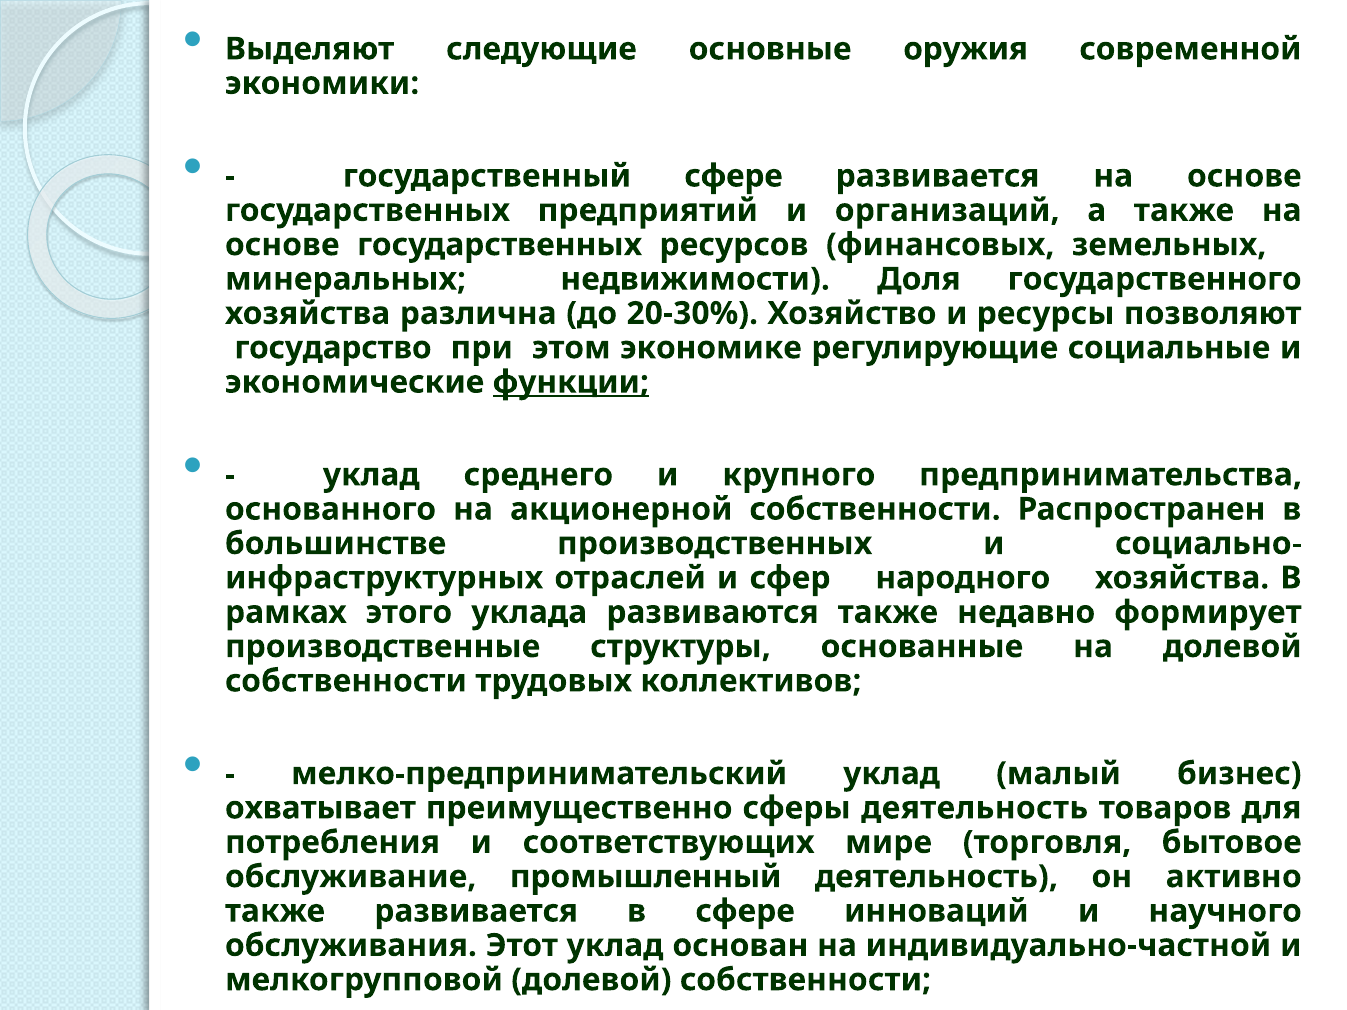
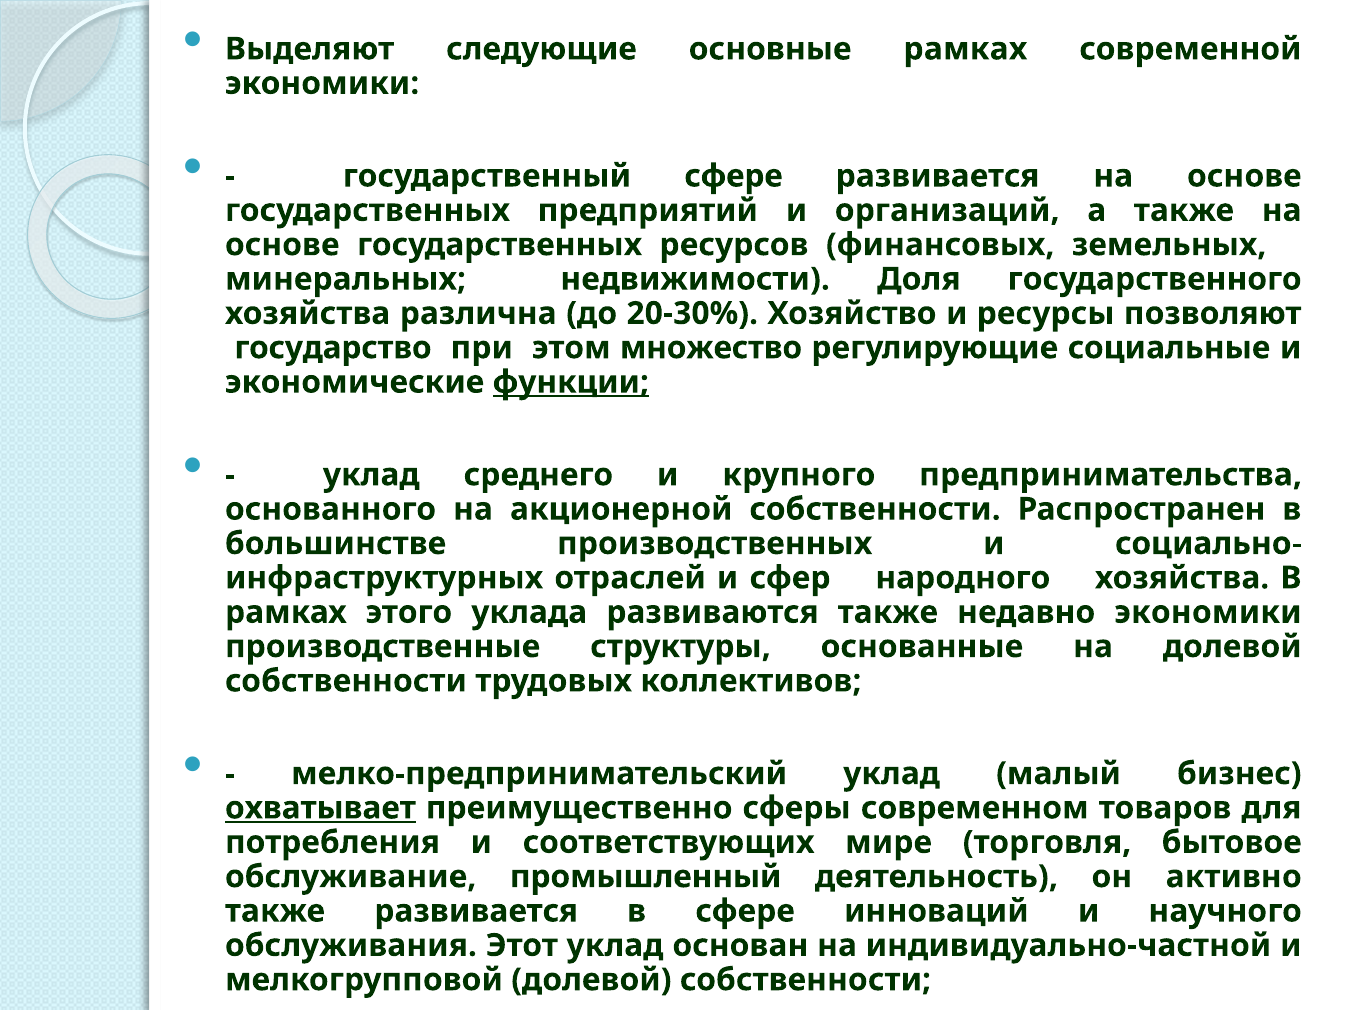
основные оружия: оружия -> рамках
экономике: экономике -> множество
недавно формирует: формирует -> экономики
охватывает underline: none -> present
сферы деятельность: деятельность -> современном
